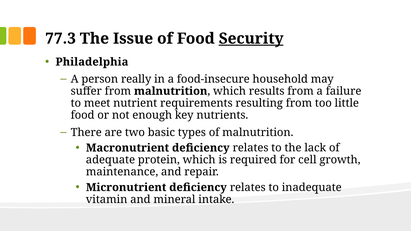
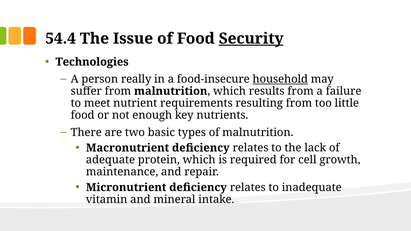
77.3: 77.3 -> 54.4
Philadelphia: Philadelphia -> Technologies
household underline: none -> present
